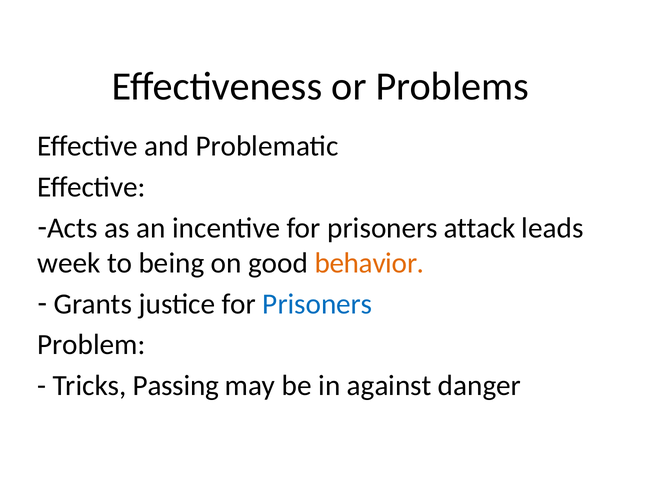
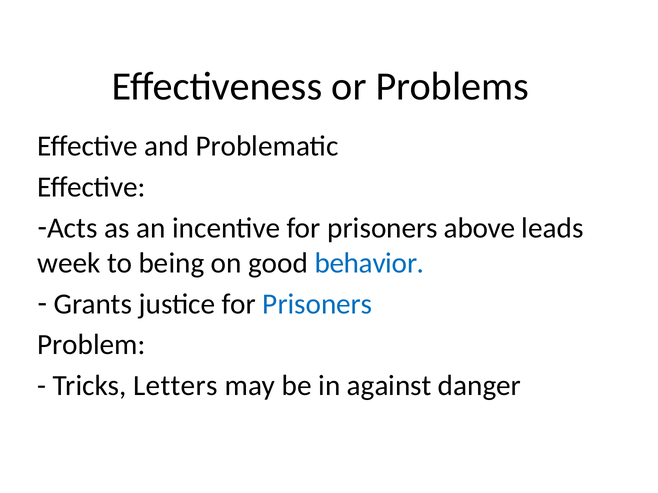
attack: attack -> above
behavior colour: orange -> blue
Passing: Passing -> Letters
